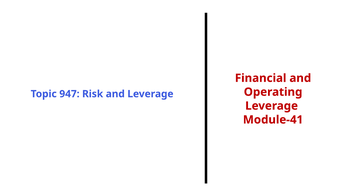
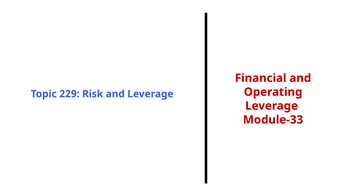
947: 947 -> 229
Module-41: Module-41 -> Module-33
